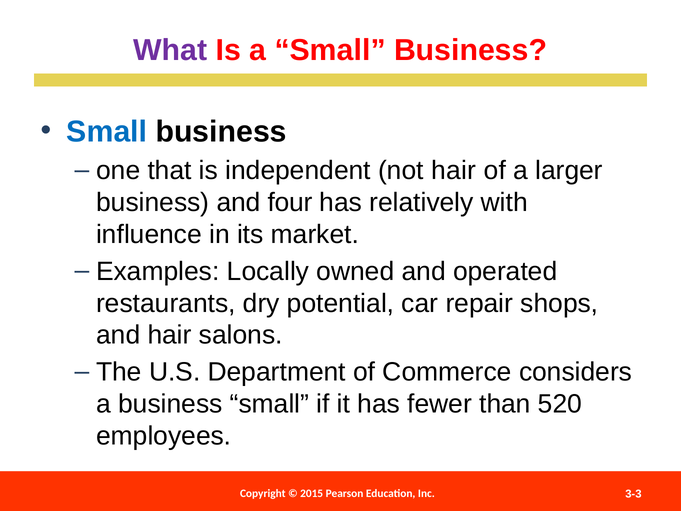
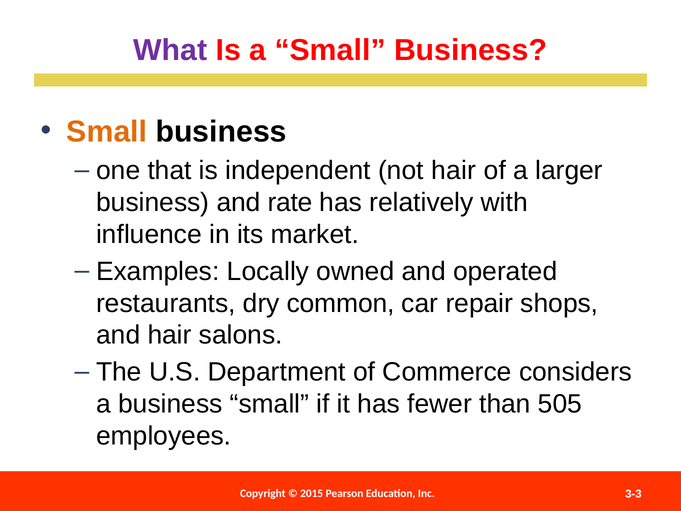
Small at (107, 132) colour: blue -> orange
four: four -> rate
potential: potential -> common
520: 520 -> 505
